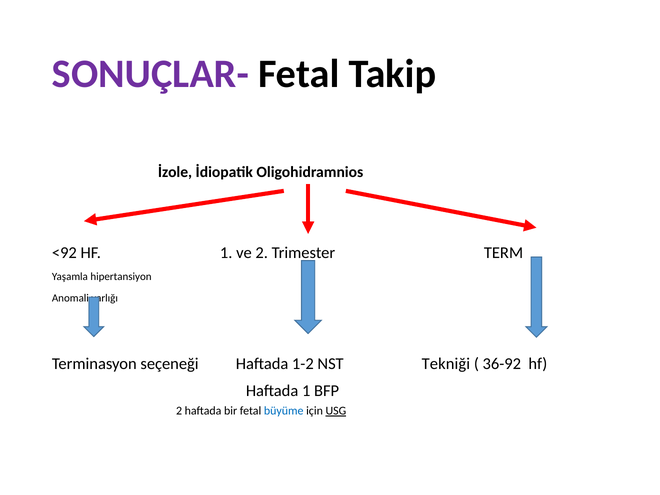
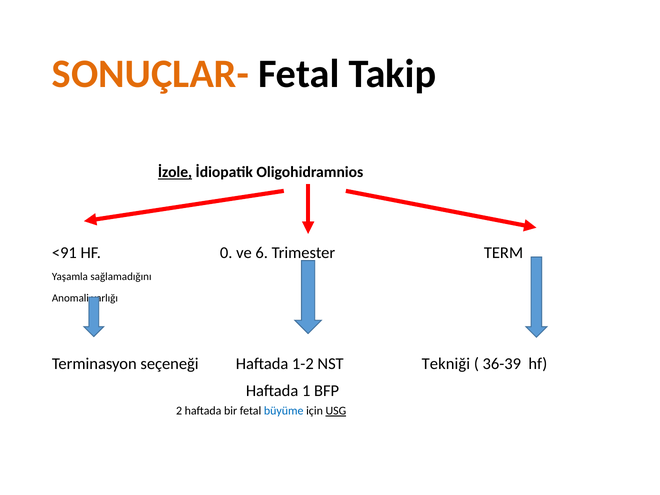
SONUÇLAR- colour: purple -> orange
İzole underline: none -> present
<92: <92 -> <91
HF 1: 1 -> 0
ve 2: 2 -> 6
hipertansiyon: hipertansiyon -> sağlamadığını
36-92: 36-92 -> 36-39
